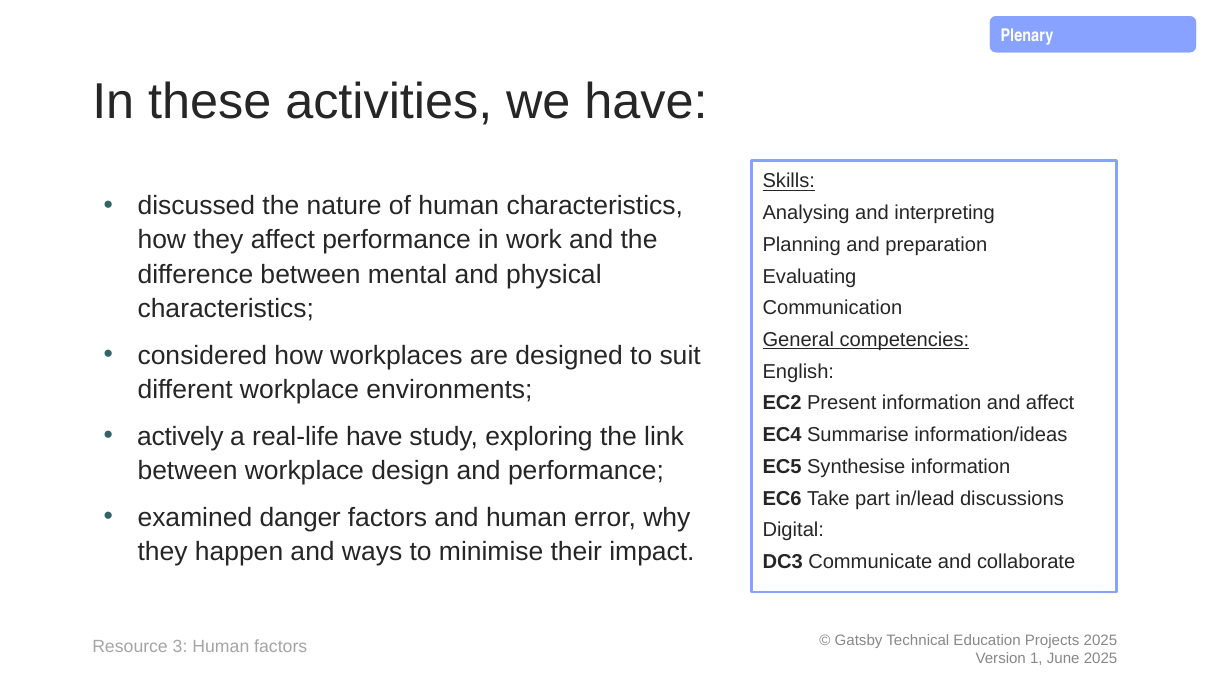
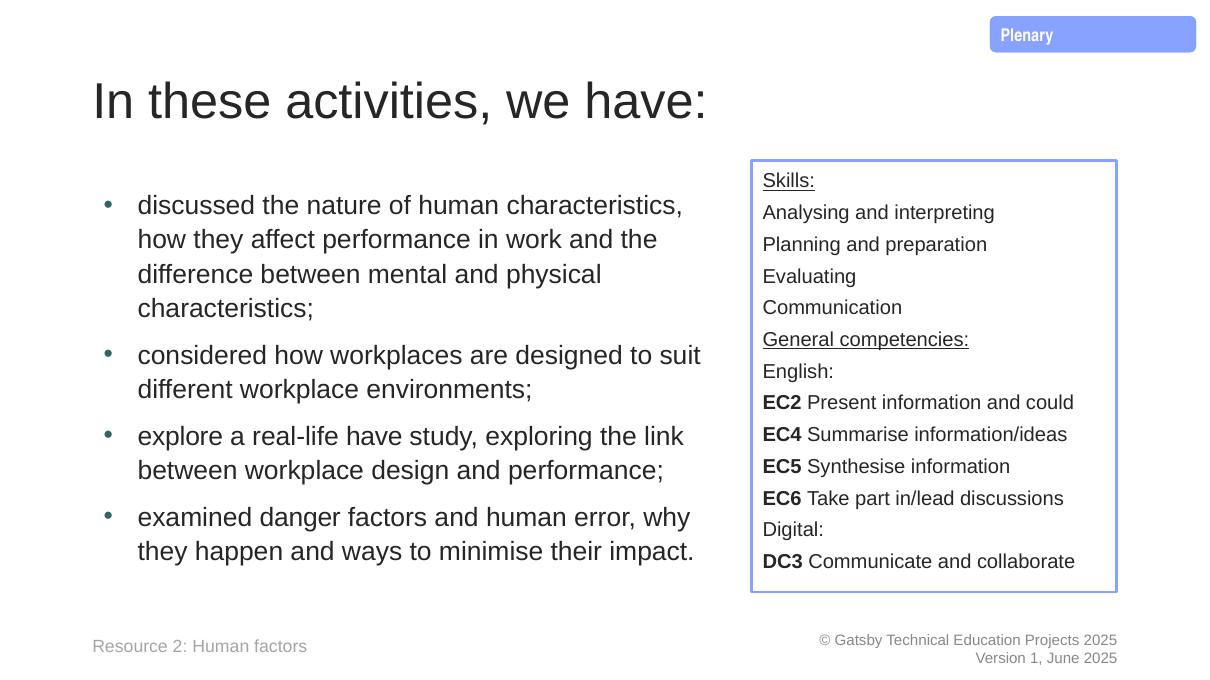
and affect: affect -> could
actively: actively -> explore
3: 3 -> 2
